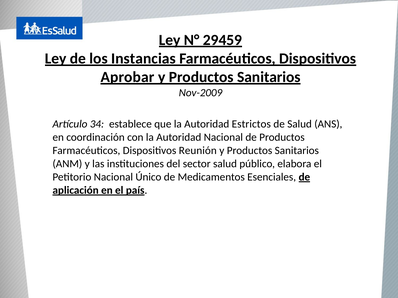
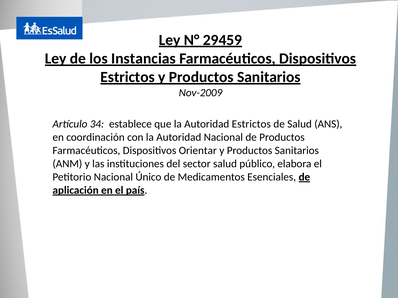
Aprobar at (127, 77): Aprobar -> Estrictos
Reunión: Reunión -> Orientar
